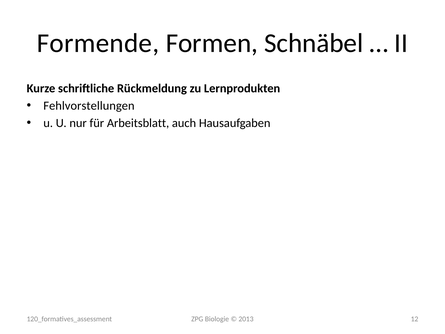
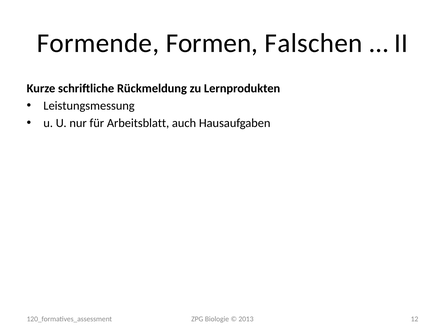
Schnäbel: Schnäbel -> Falschen
Fehlvorstellungen: Fehlvorstellungen -> Leistungsmessung
